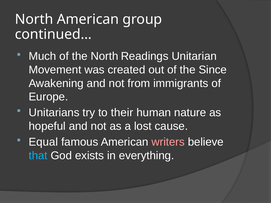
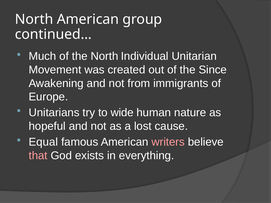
Readings: Readings -> Individual
their: their -> wide
that colour: light blue -> pink
